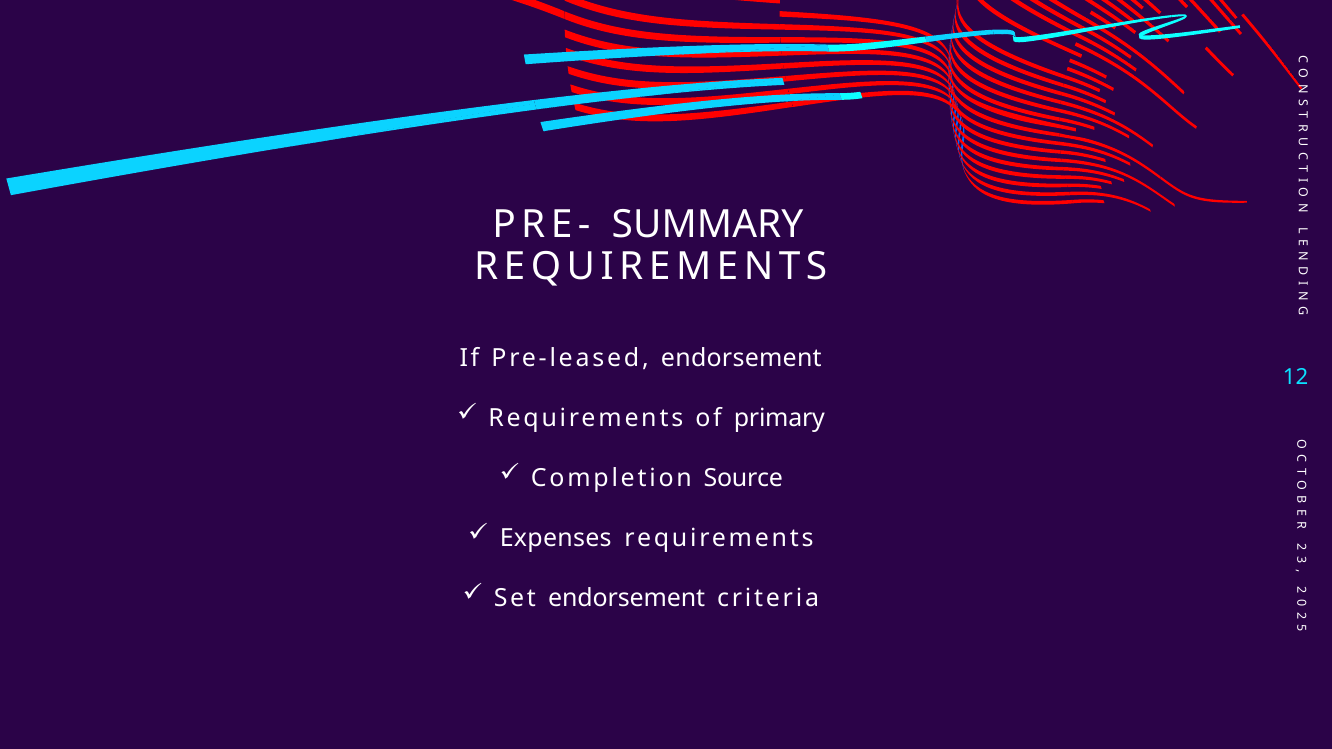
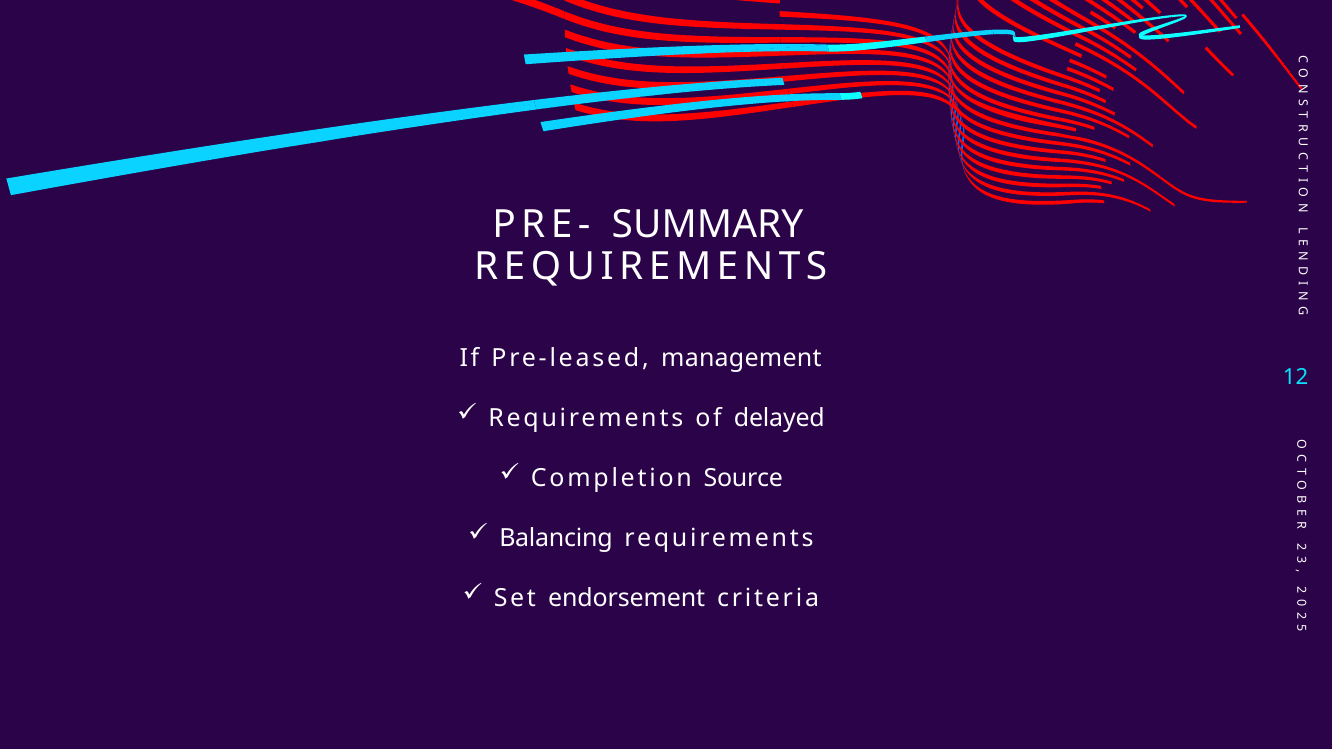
Pre-leased endorsement: endorsement -> management
primary: primary -> delayed
Expenses: Expenses -> Balancing
